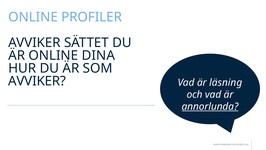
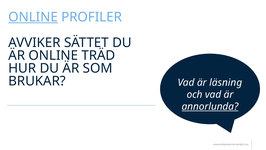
ONLINE at (33, 17) underline: none -> present
DINA: DINA -> TRÄD
AVVIKER at (37, 81): AVVIKER -> BRUKAR
